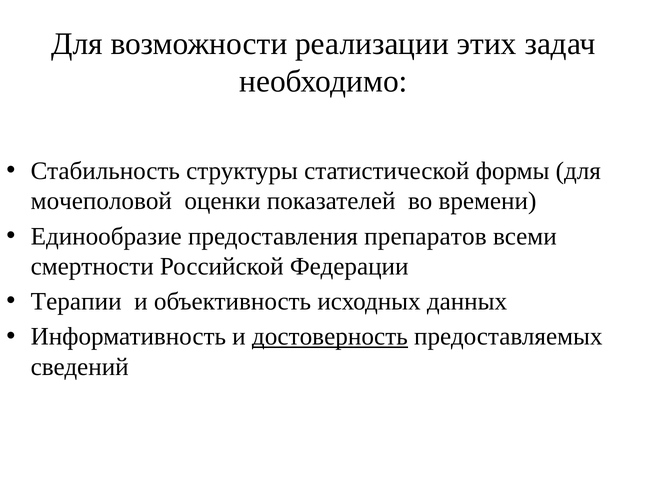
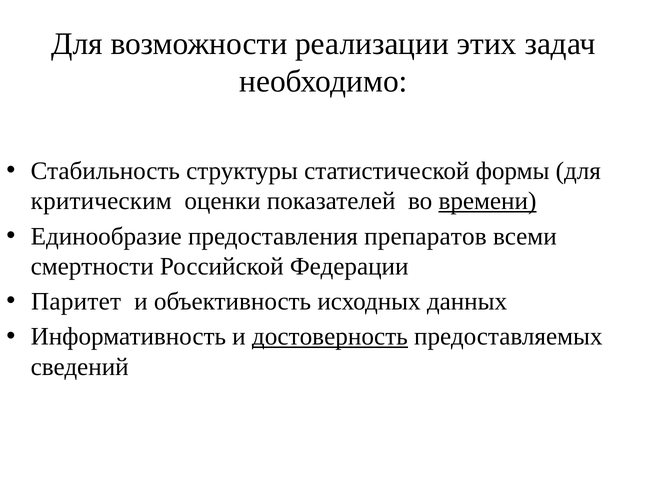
мочеполовой: мочеполовой -> критическим
времени underline: none -> present
Терапии: Терапии -> Паритет
